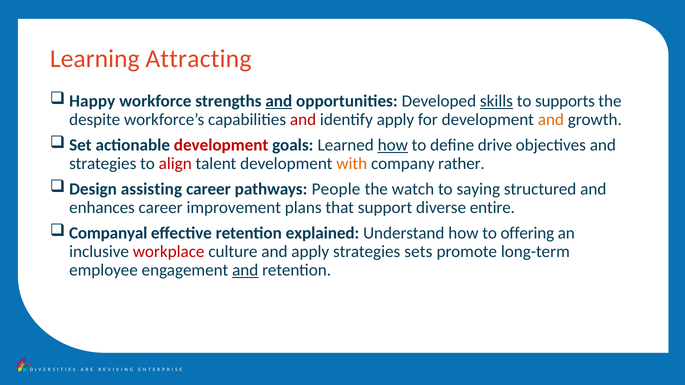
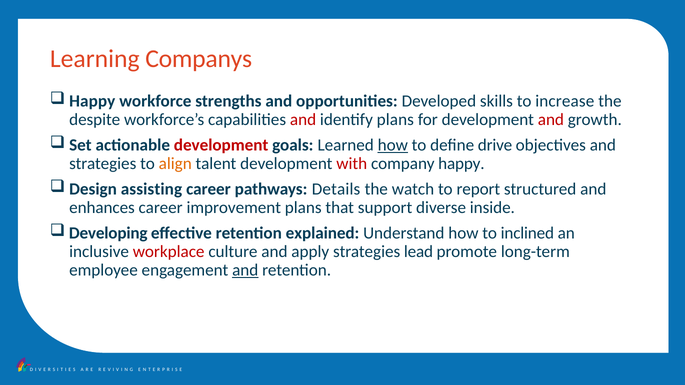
Attracting: Attracting -> Companys
and at (279, 101) underline: present -> none
skills underline: present -> none
supports: supports -> increase
identify apply: apply -> plans
and at (551, 120) colour: orange -> red
align colour: red -> orange
with colour: orange -> red
company rather: rather -> happy
People: People -> Details
saying: saying -> report
entire: entire -> inside
Companyal: Companyal -> Developing
offering: offering -> inclined
sets: sets -> lead
